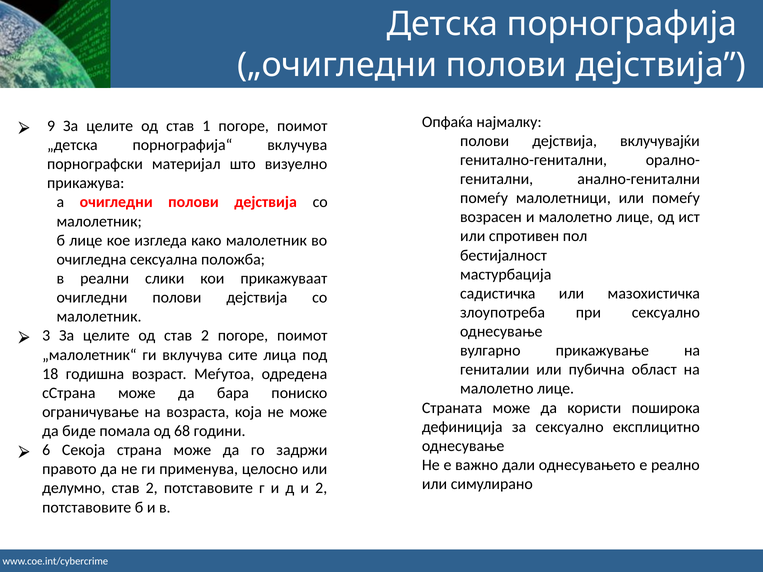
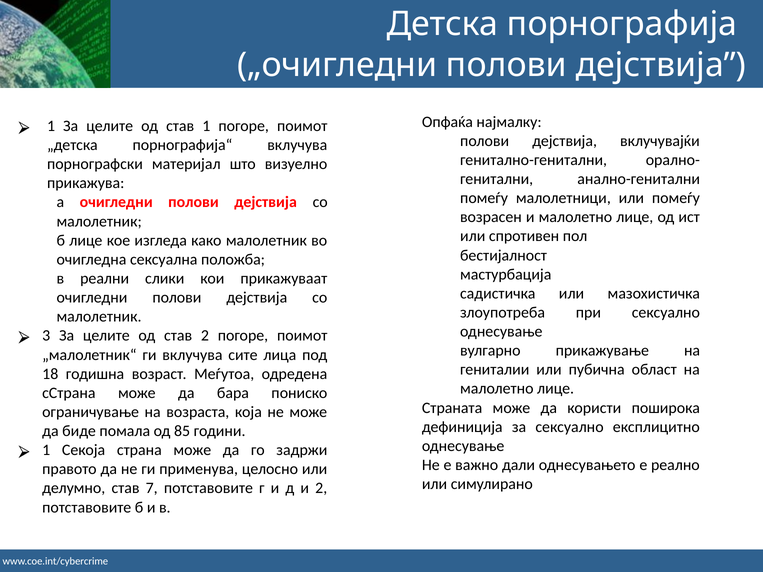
9 at (51, 126): 9 -> 1
68: 68 -> 85
6 at (46, 450): 6 -> 1
делумно став 2: 2 -> 7
